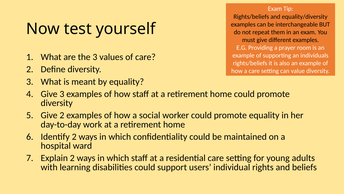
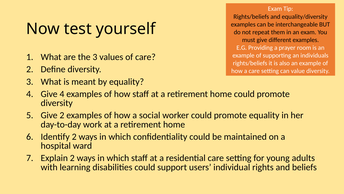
Give 3: 3 -> 4
